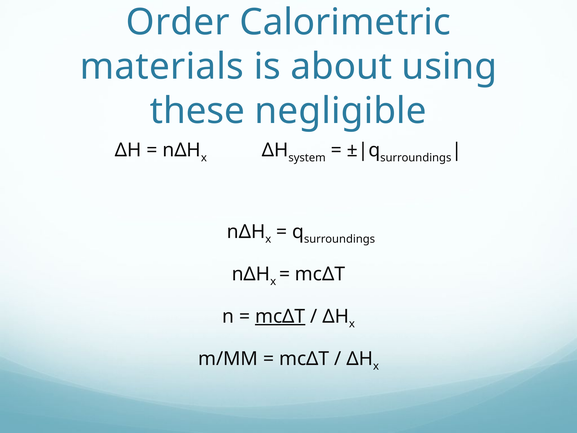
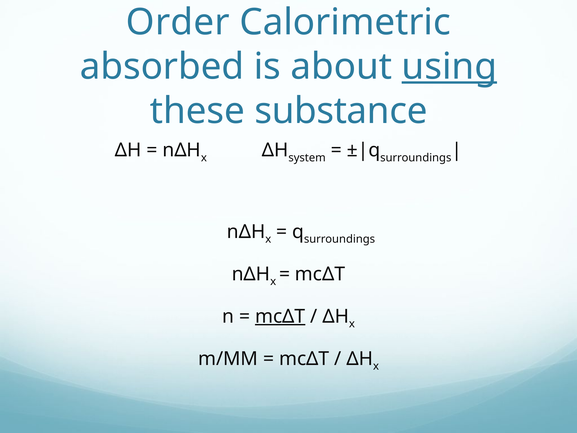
materials: materials -> absorbed
using underline: none -> present
negligible: negligible -> substance
